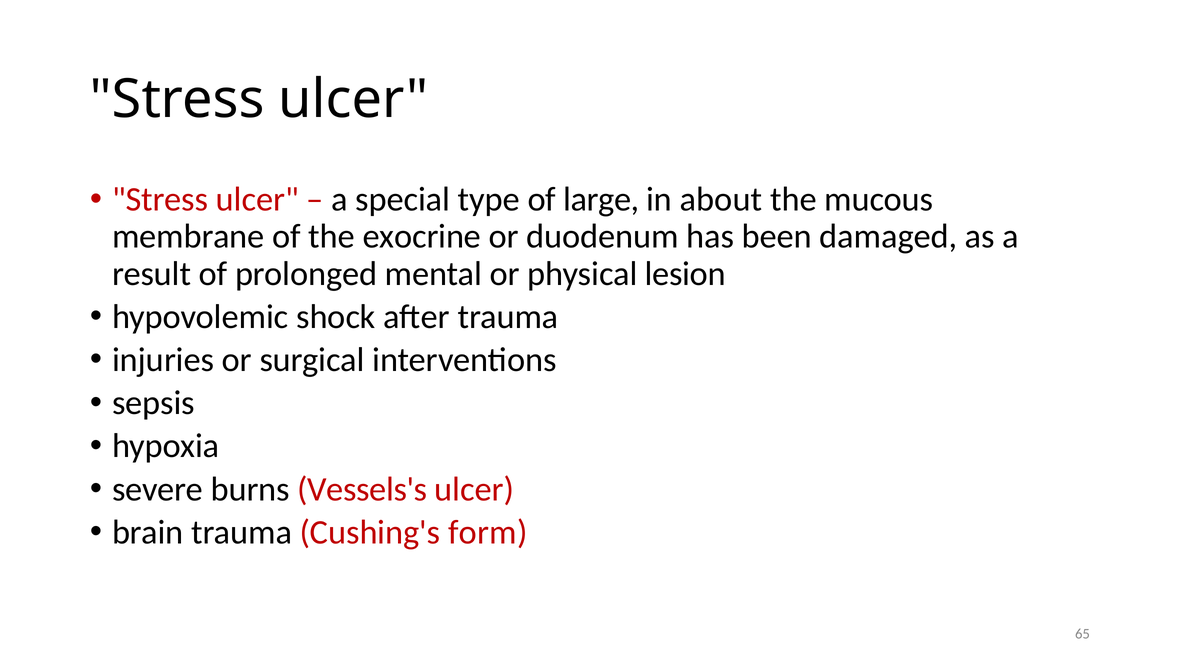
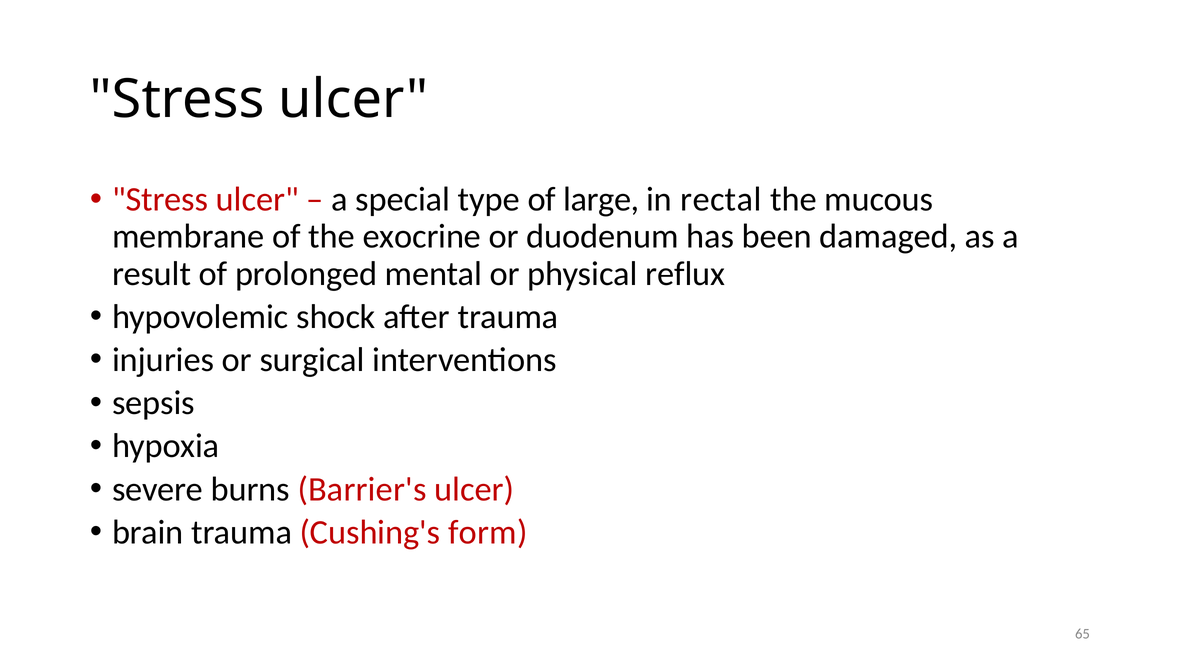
about: about -> rectal
lesion: lesion -> reflux
Vessels's: Vessels's -> Barrier's
